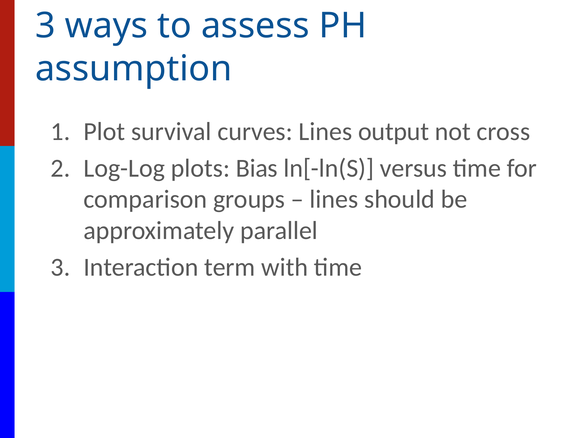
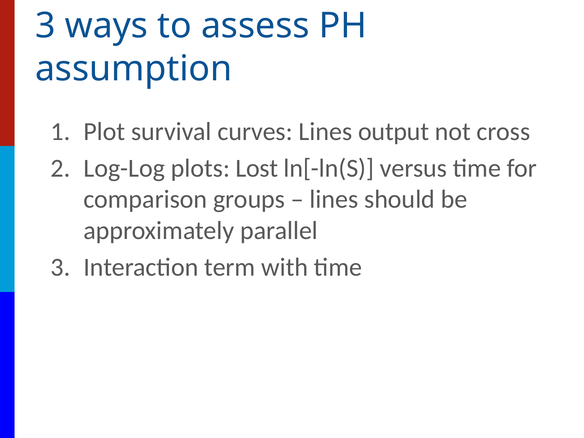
Bias: Bias -> Lost
